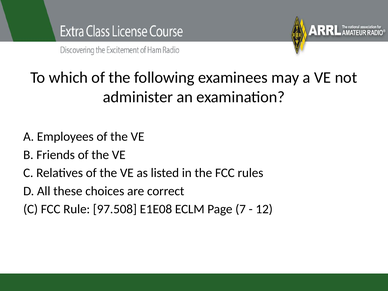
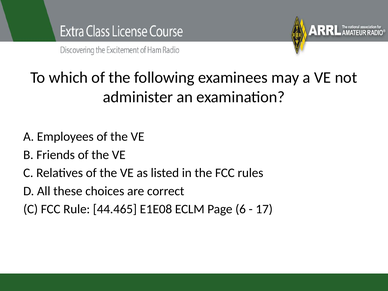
97.508: 97.508 -> 44.465
7: 7 -> 6
12: 12 -> 17
